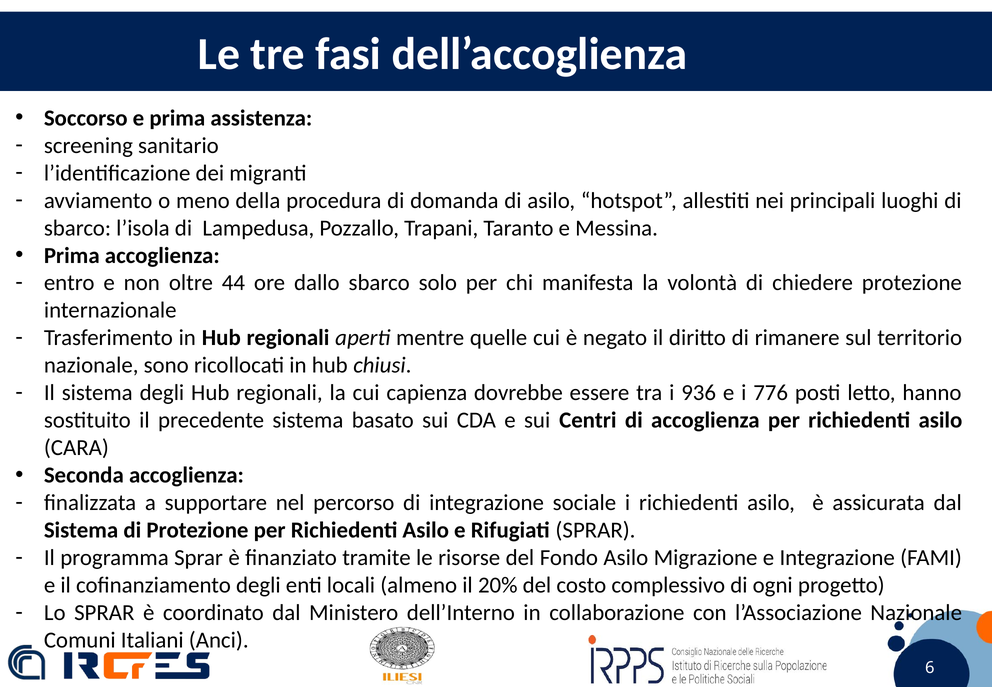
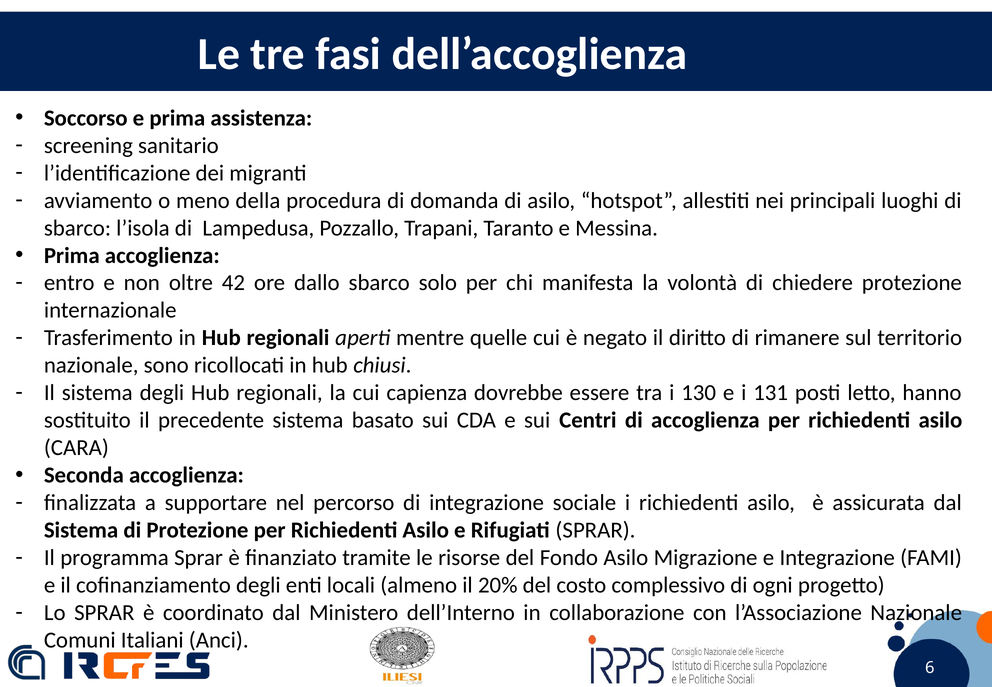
44: 44 -> 42
936: 936 -> 130
776: 776 -> 131
